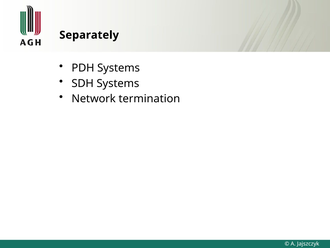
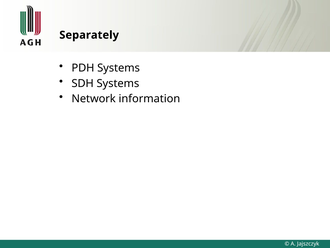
termination: termination -> information
